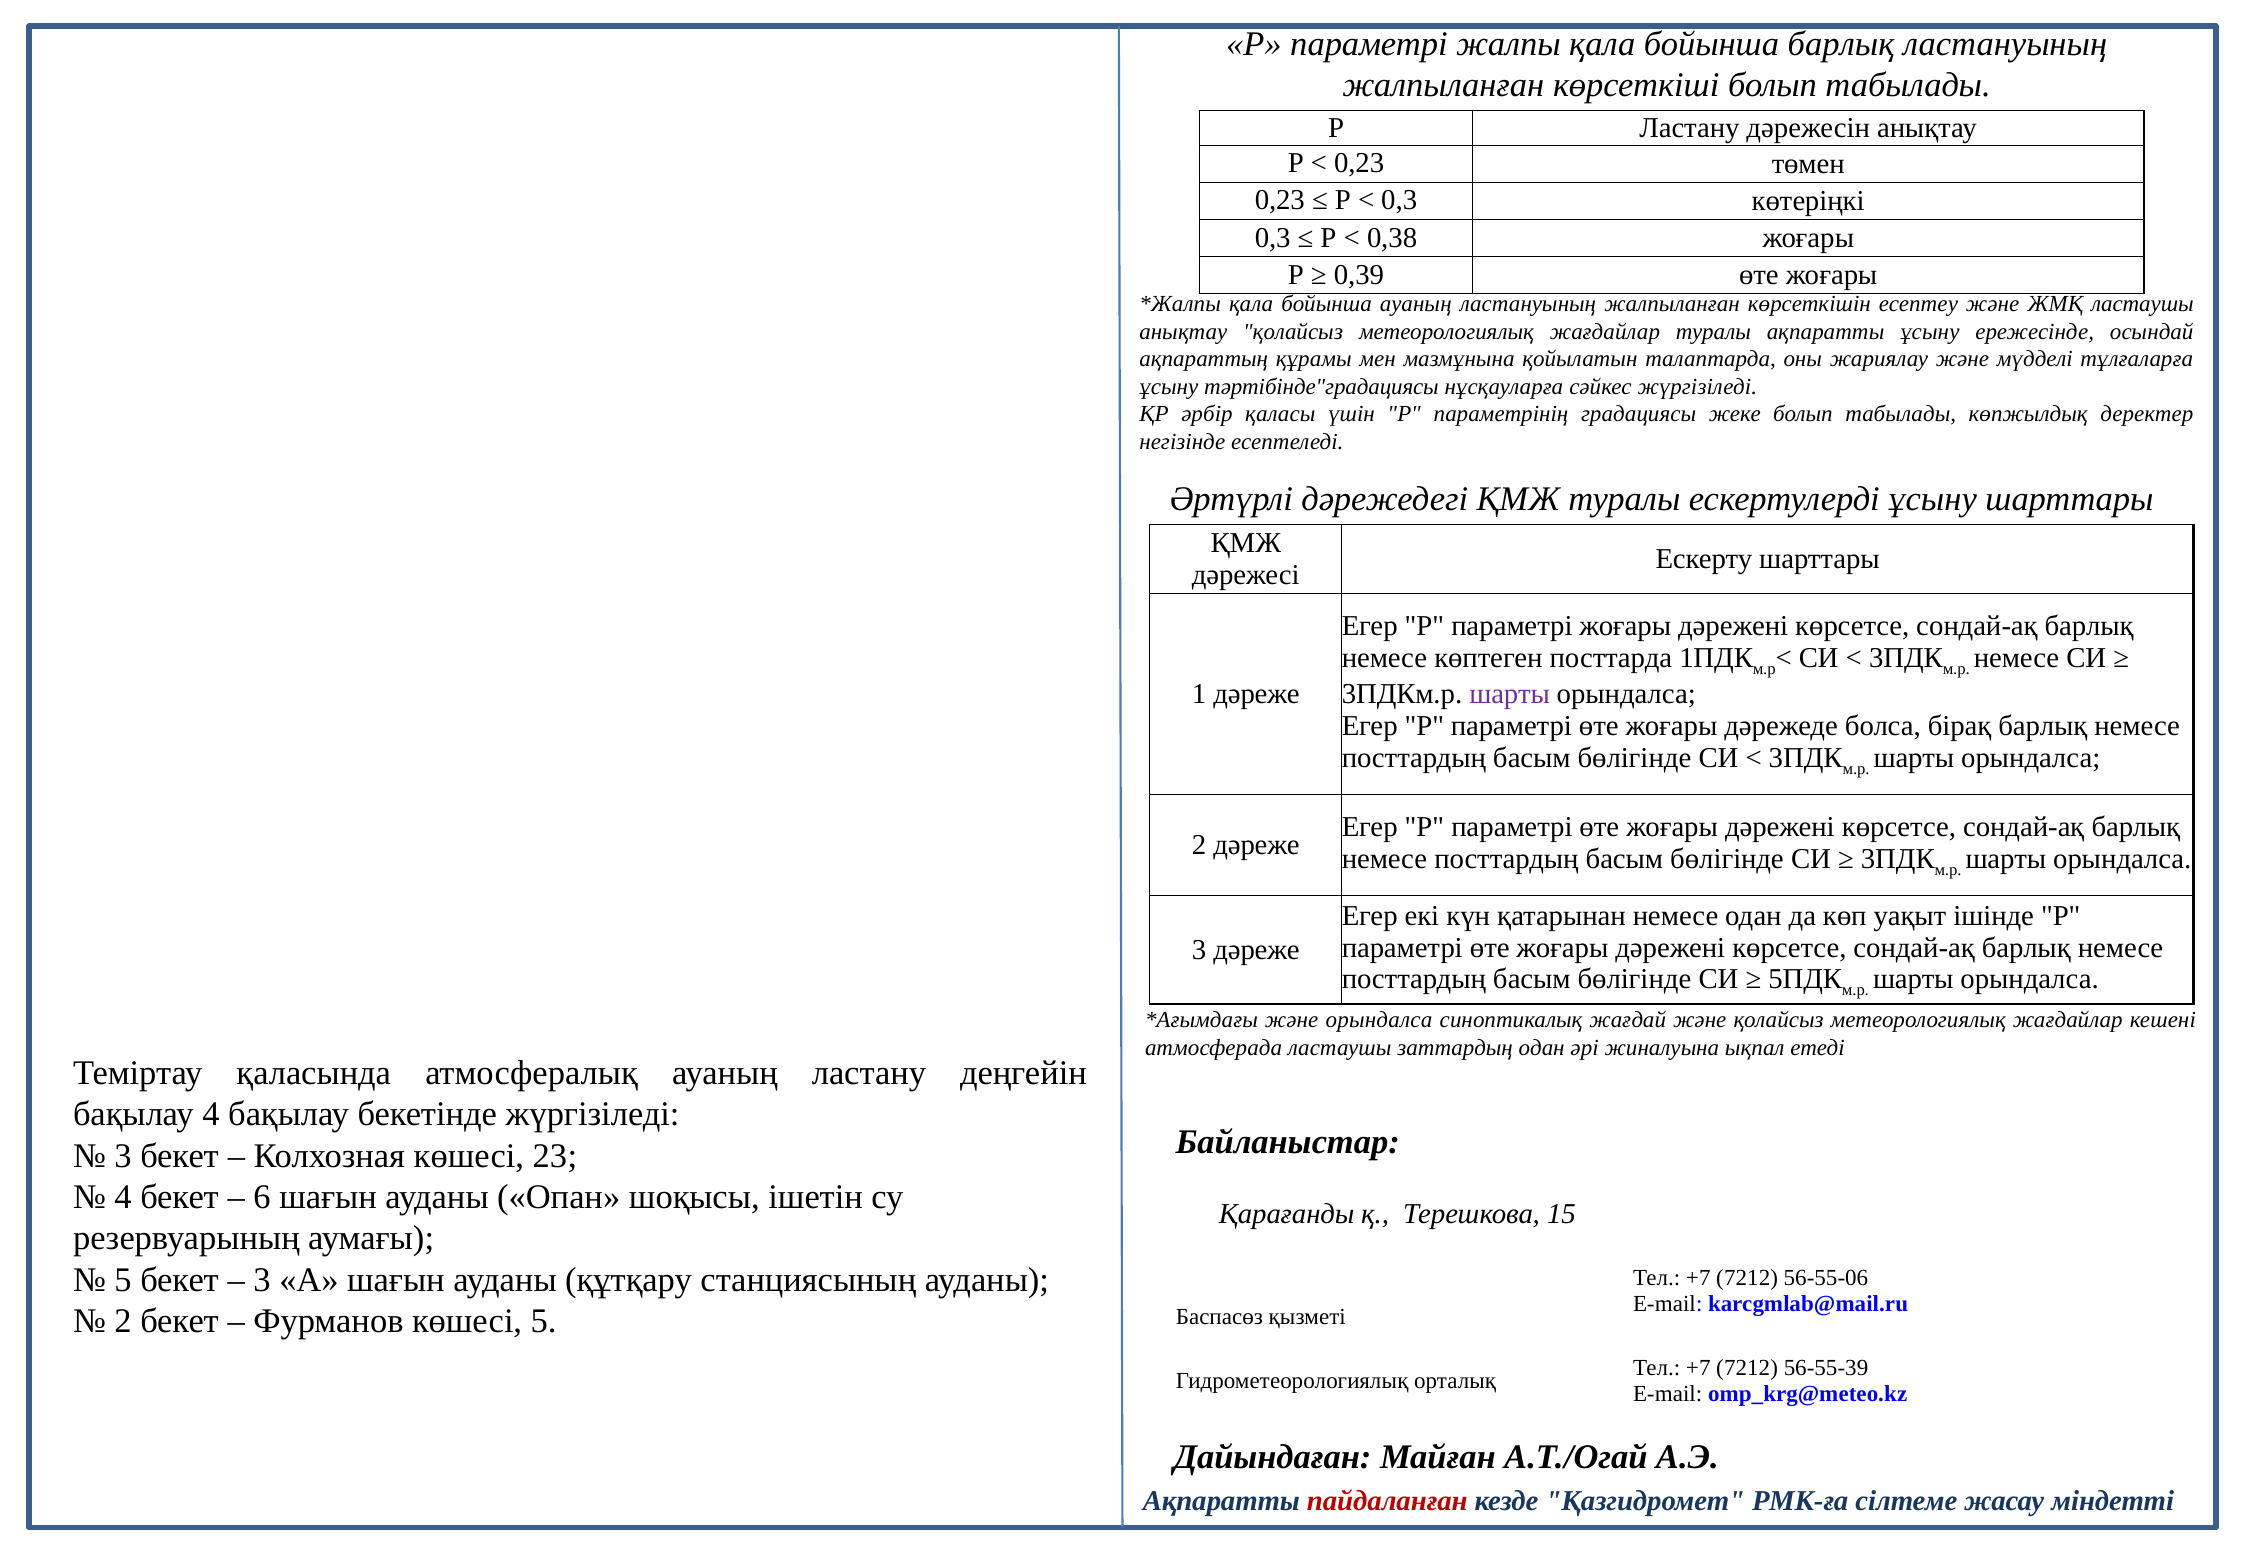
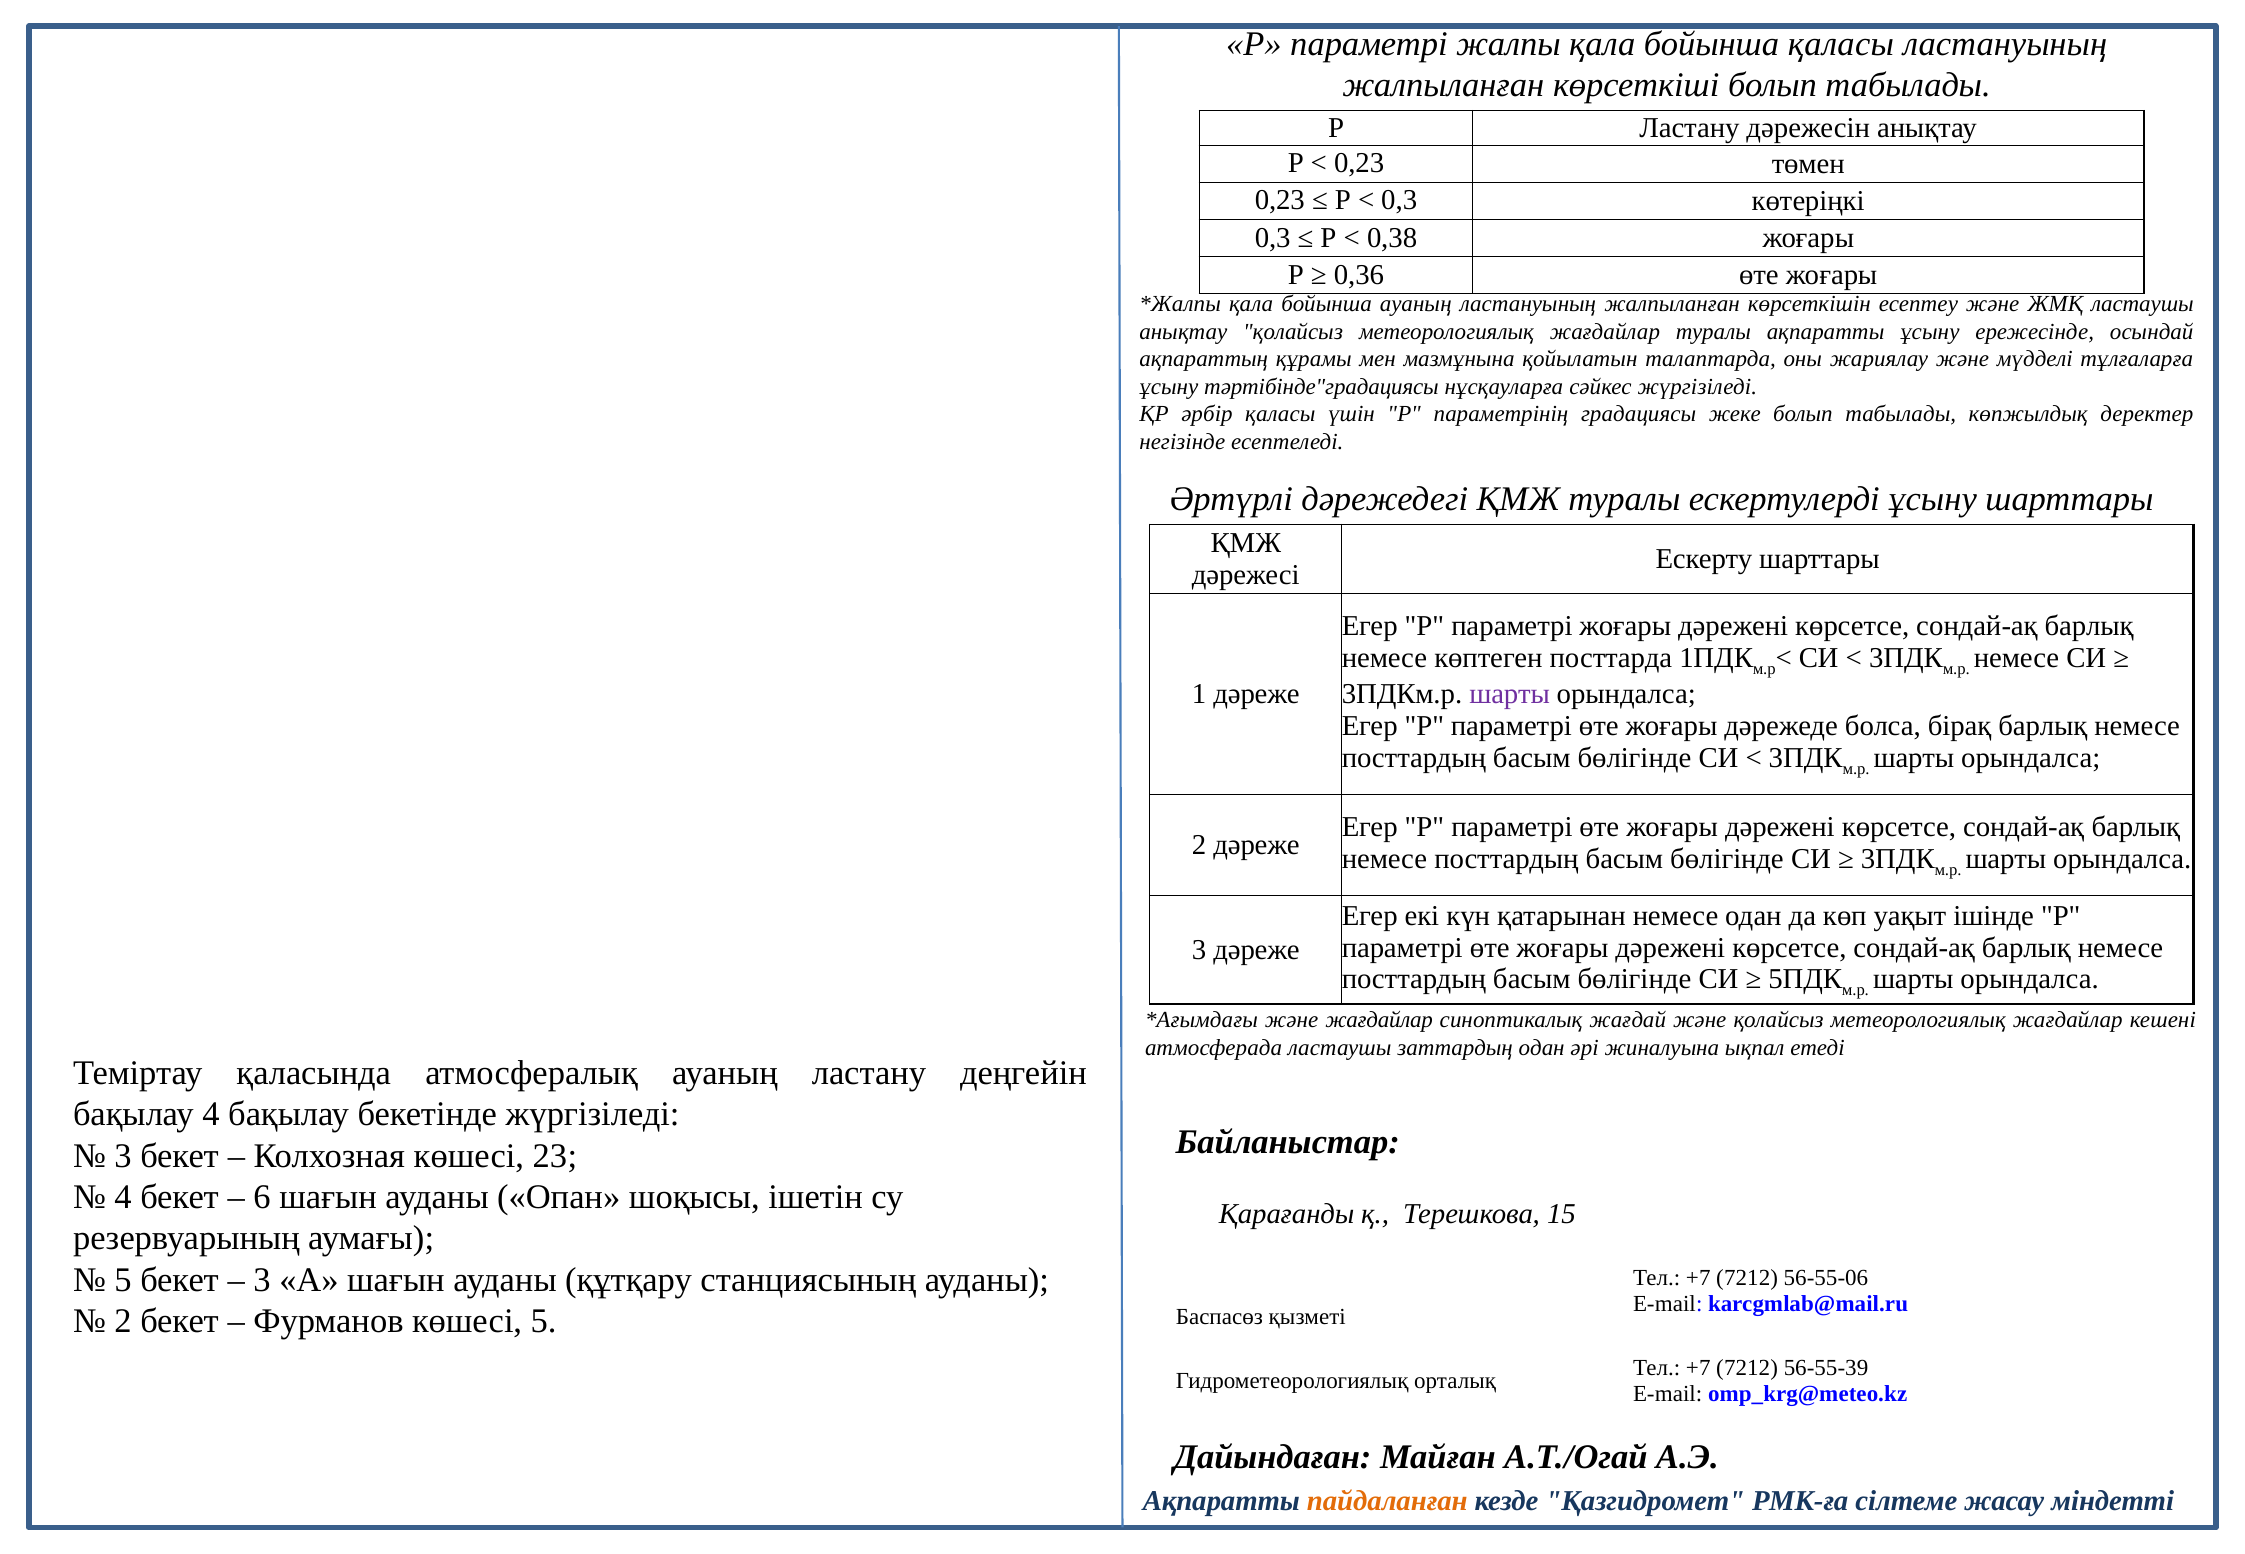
бойынша барлық: барлық -> қаласы
0,39: 0,39 -> 0,36
және орындалса: орындалса -> жағдайлар
пайдаланған colour: red -> orange
